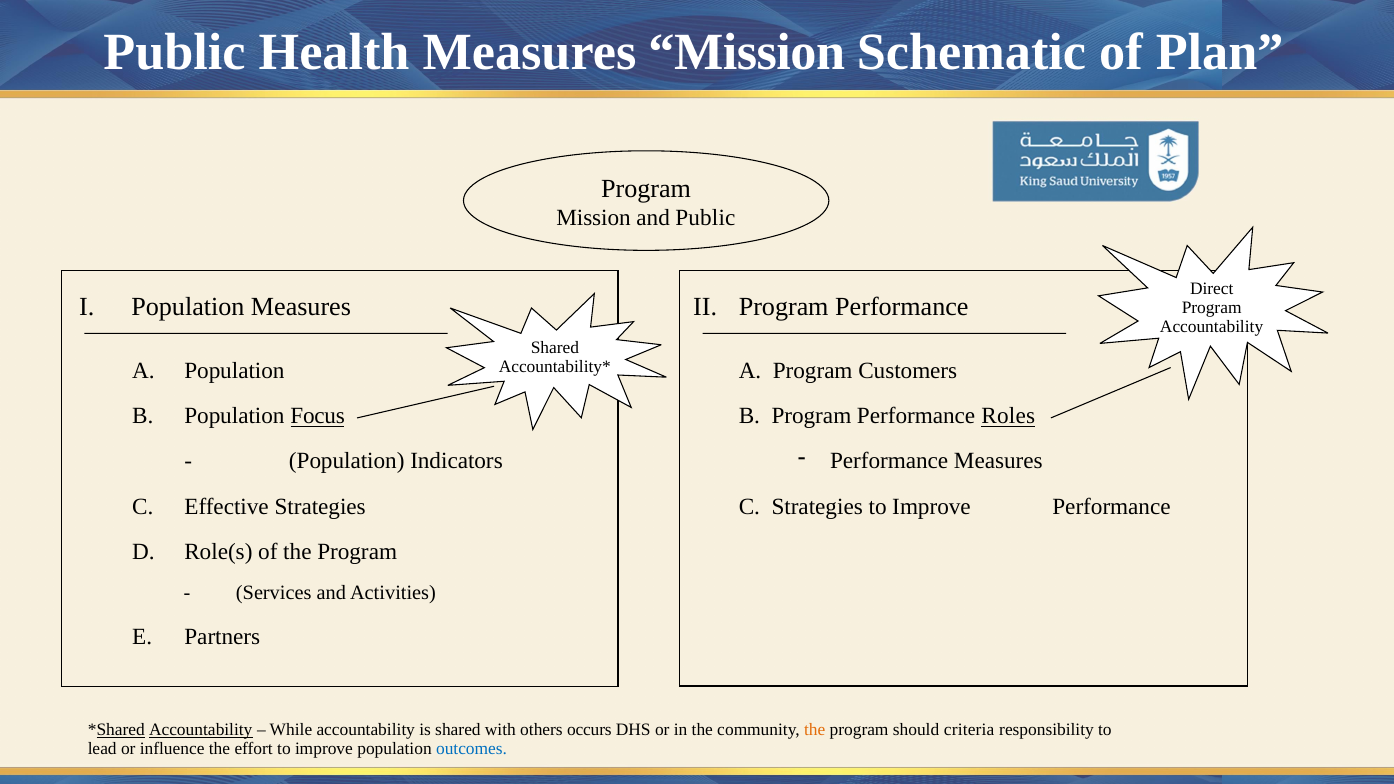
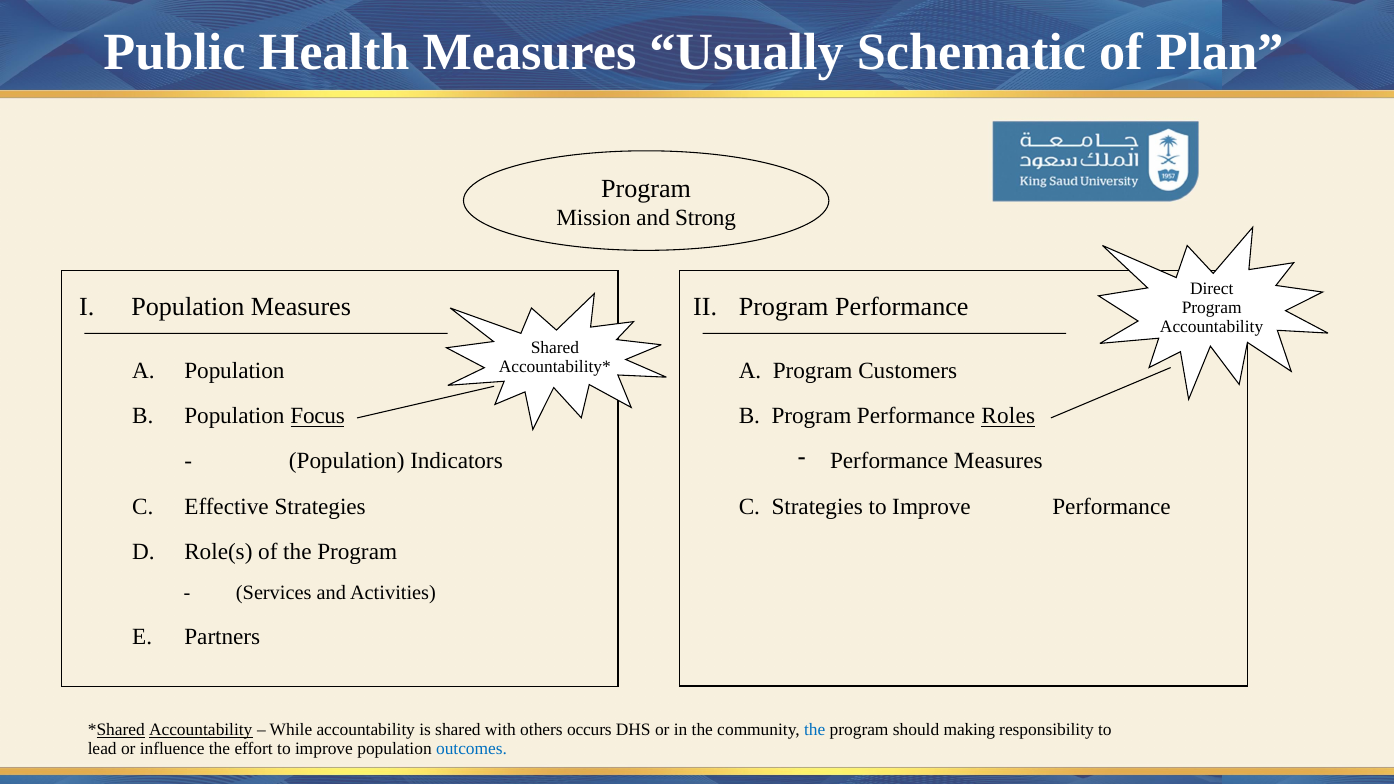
Measures Mission: Mission -> Usually
and Public: Public -> Strong
the at (815, 730) colour: orange -> blue
criteria: criteria -> making
